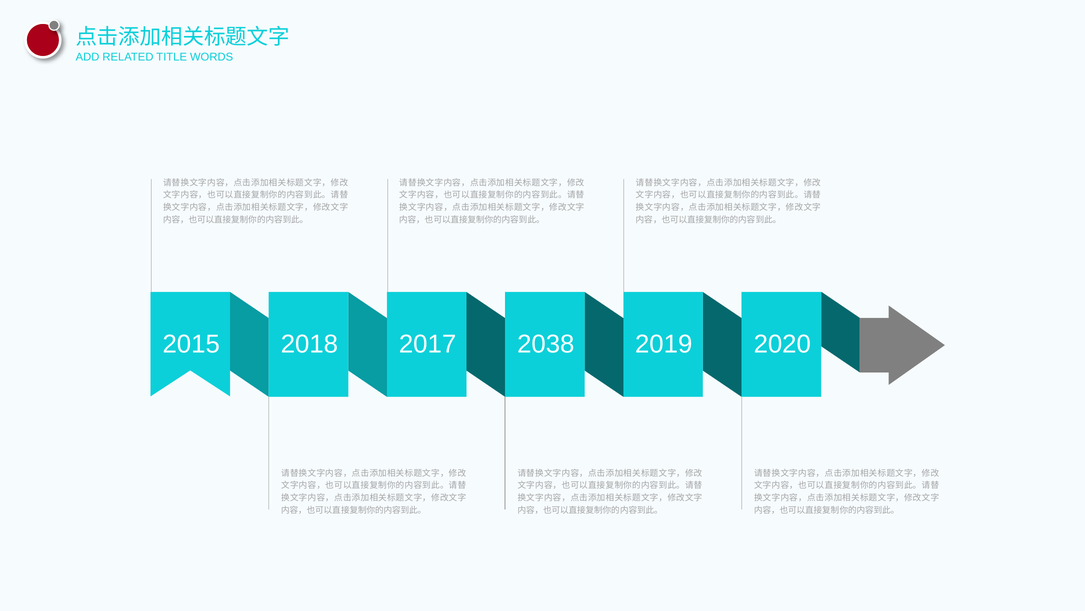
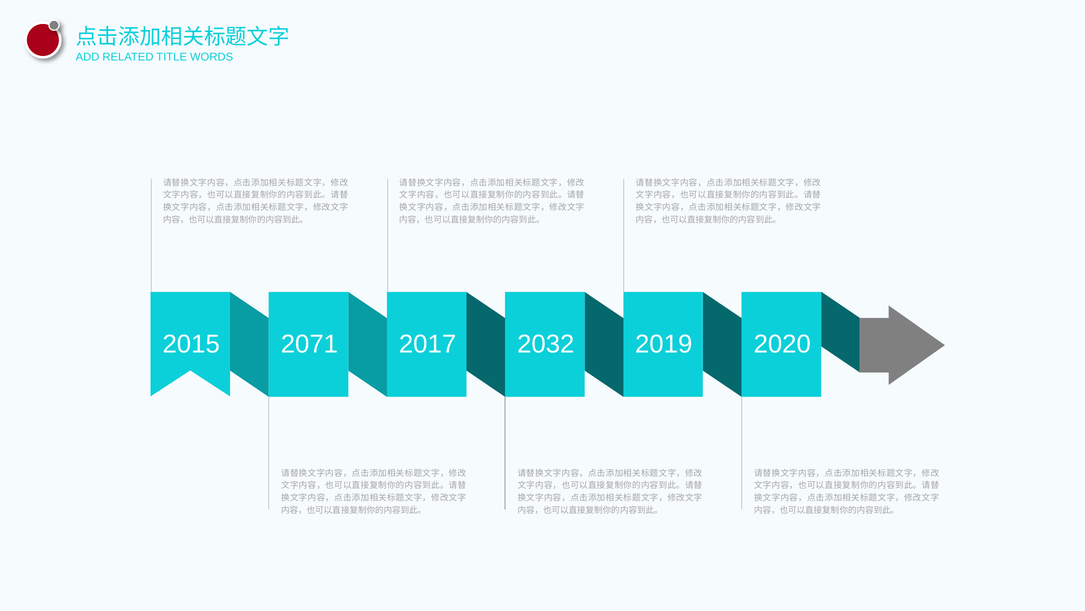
2018: 2018 -> 2071
2038: 2038 -> 2032
